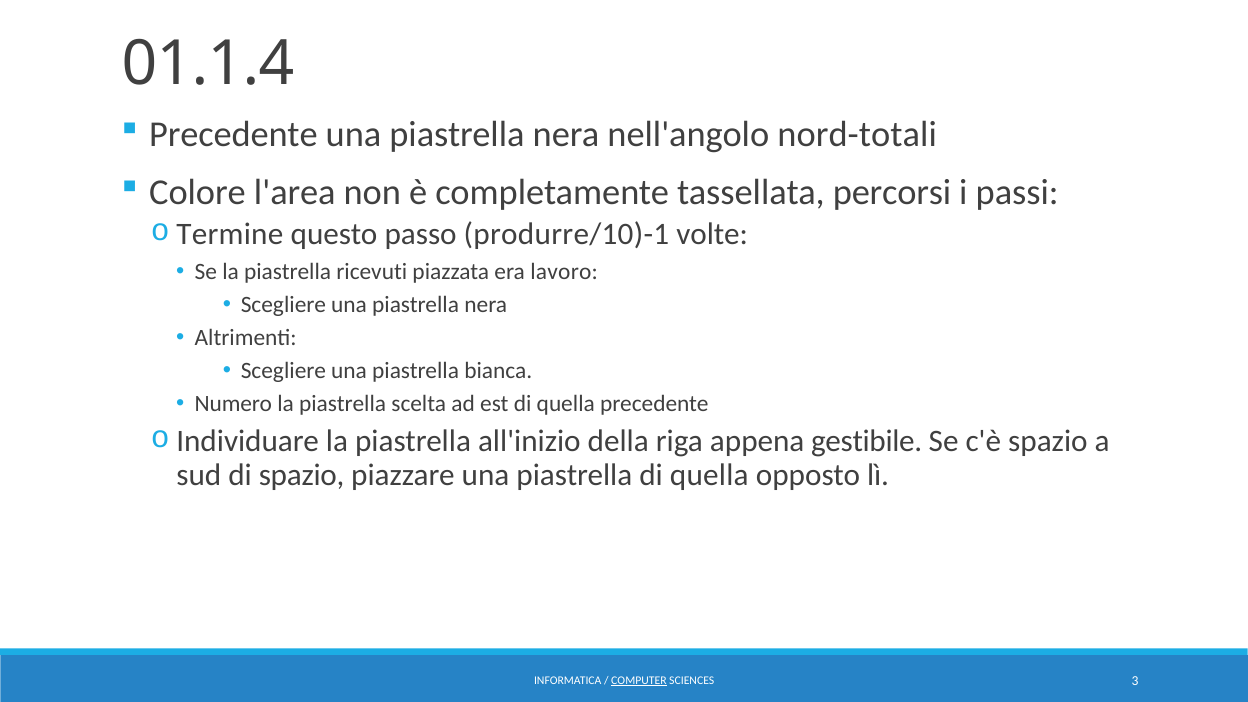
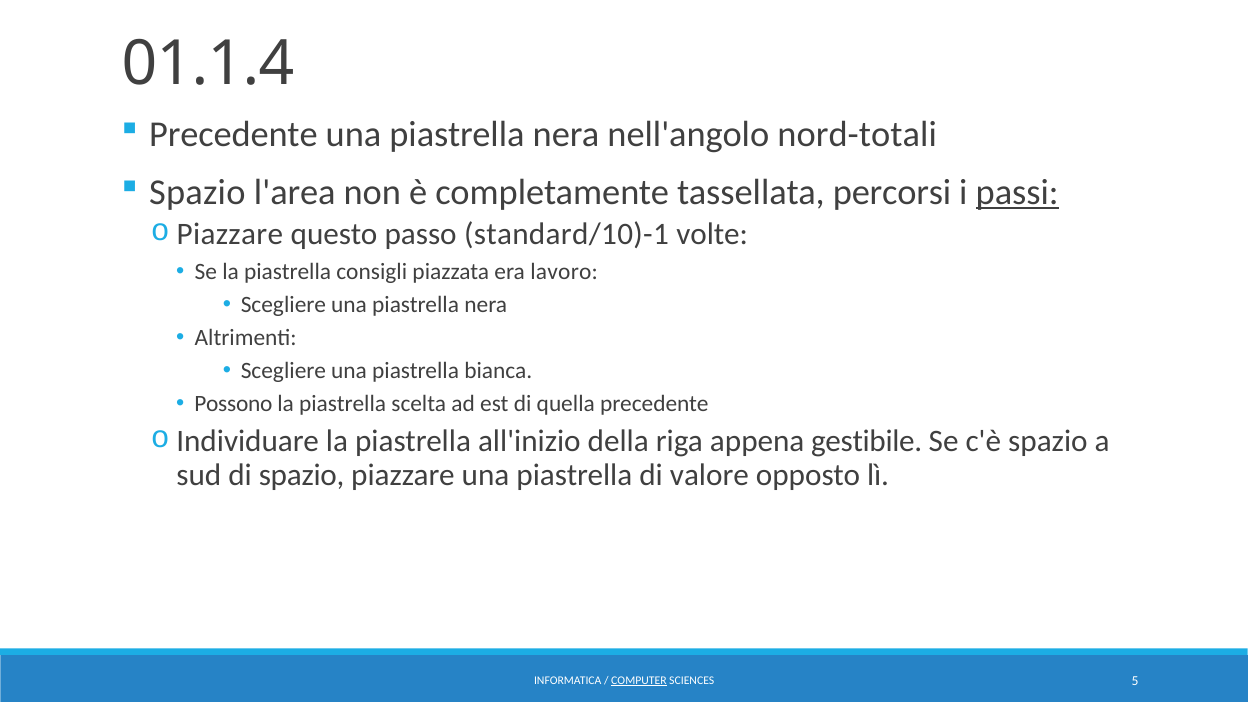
Colore at (197, 192): Colore -> Spazio
passi underline: none -> present
Termine at (230, 234): Termine -> Piazzare
produrre/10)-1: produrre/10)-1 -> standard/10)-1
ricevuti: ricevuti -> consigli
Numero: Numero -> Possono
piastrella di quella: quella -> valore
3: 3 -> 5
